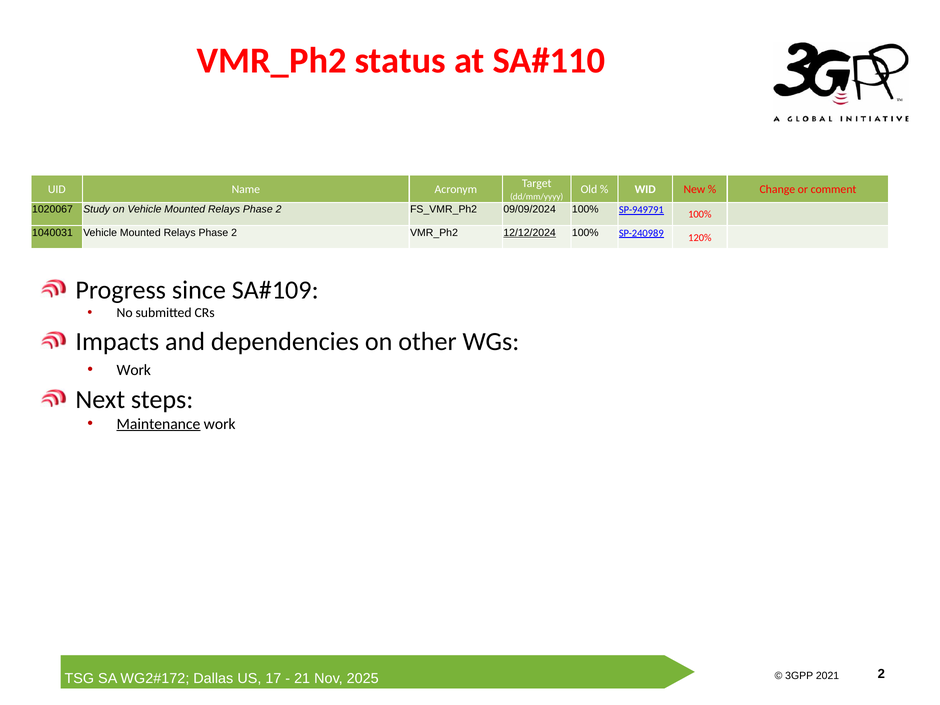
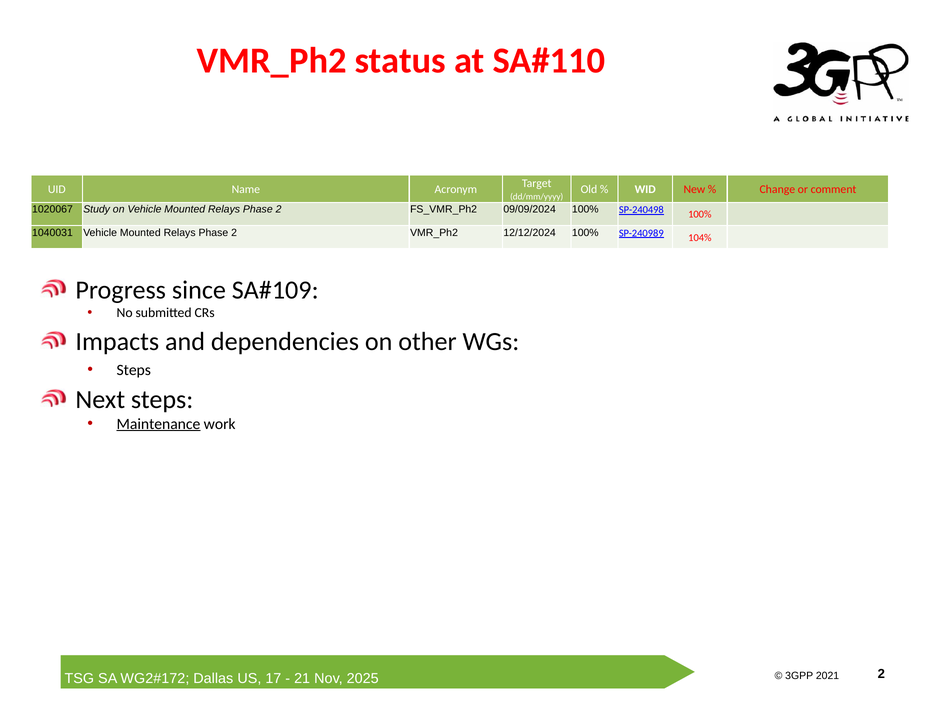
SP-949791: SP-949791 -> SP-240498
12/12/2024 underline: present -> none
120%: 120% -> 104%
Work at (134, 370): Work -> Steps
